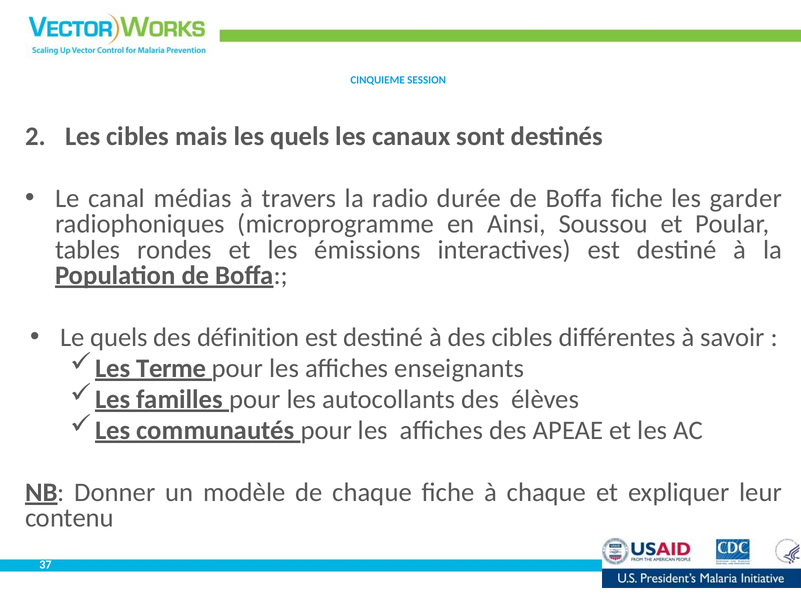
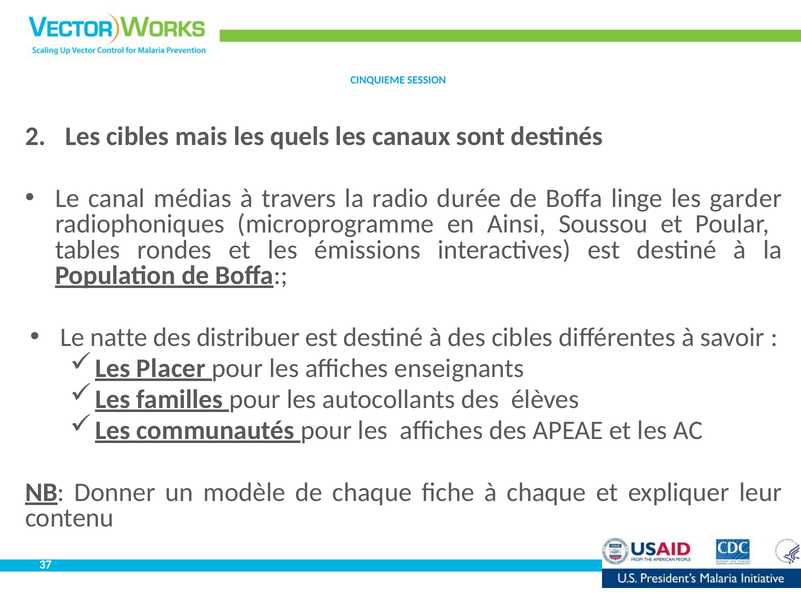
Boffa fiche: fiche -> linge
Le quels: quels -> natte
définition: définition -> distribuer
Terme: Terme -> Placer
